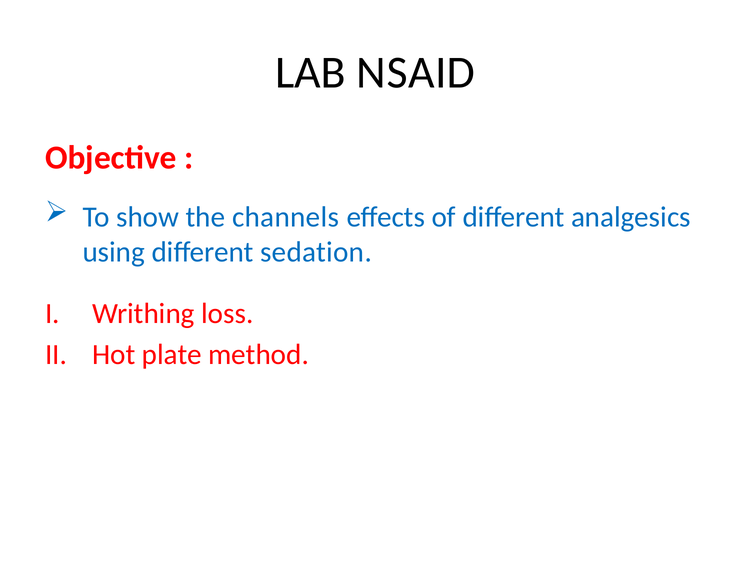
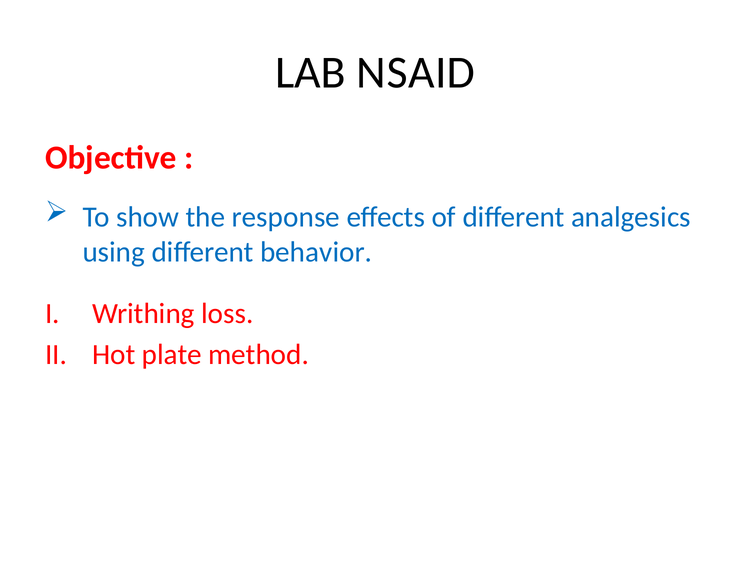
channels: channels -> response
sedation: sedation -> behavior
